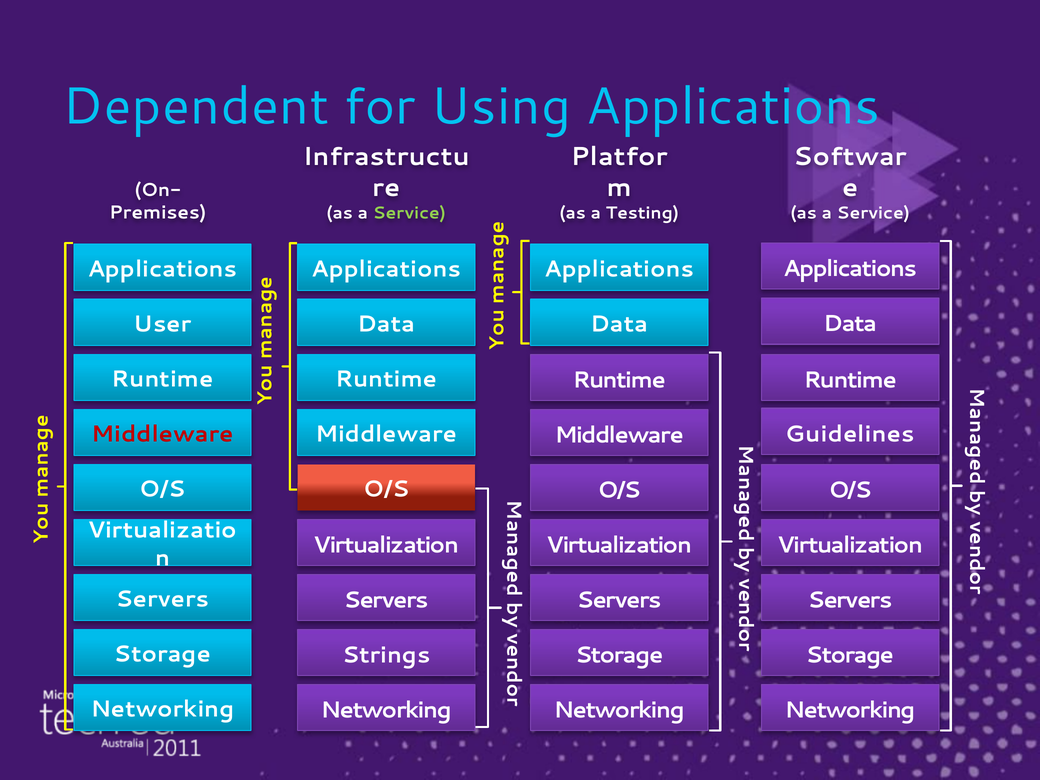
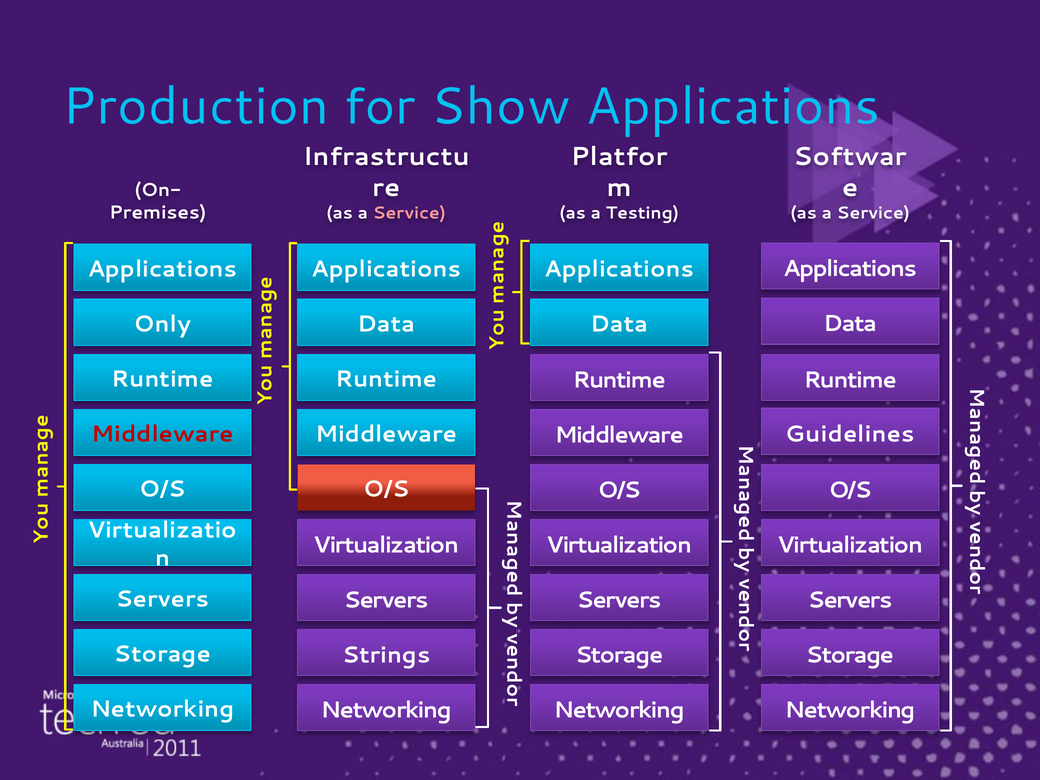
Dependent: Dependent -> Production
Using: Using -> Show
Service at (409, 213) colour: light green -> pink
User: User -> Only
